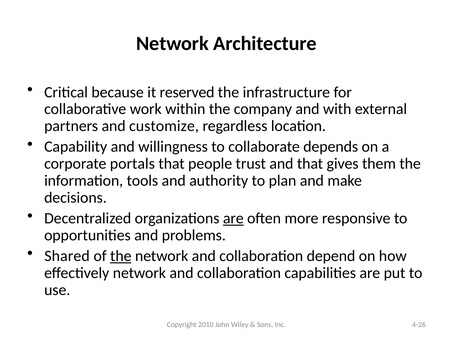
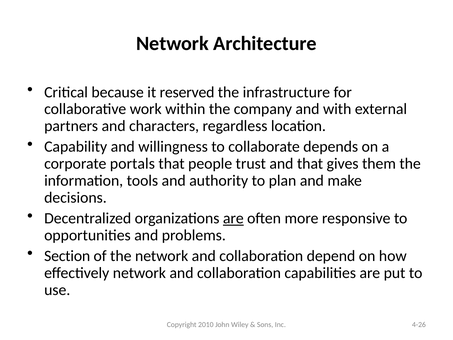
customize: customize -> characters
Shared: Shared -> Section
the at (121, 256) underline: present -> none
